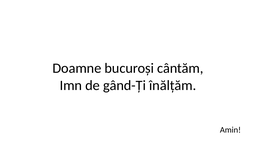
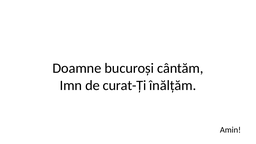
gând-Ți: gând-Ți -> curat-Ți
